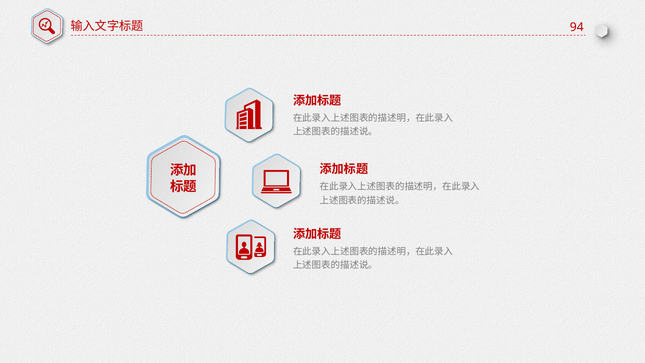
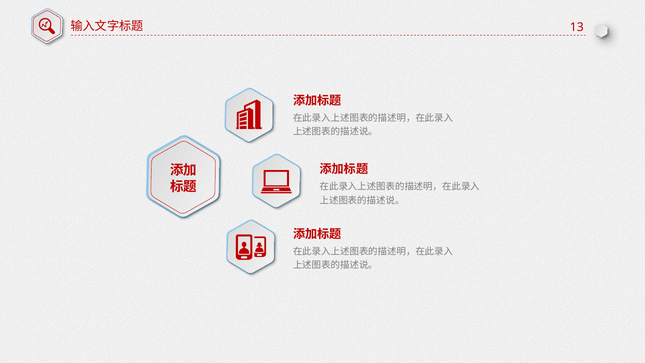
94: 94 -> 13
